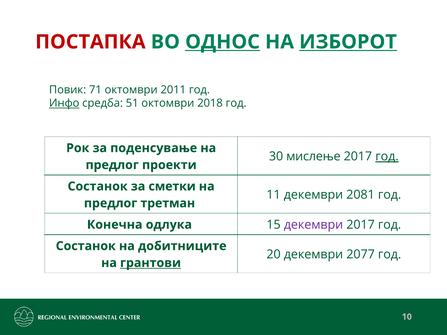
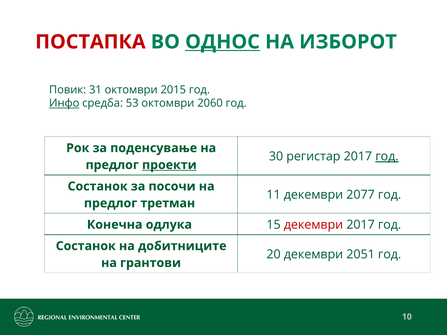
ИЗБОРОТ underline: present -> none
71: 71 -> 31
2011: 2011 -> 2015
51: 51 -> 53
2018: 2018 -> 2060
мислење: мислење -> регистар
проекти underline: none -> present
сметки: сметки -> посочи
2081: 2081 -> 2077
декември at (313, 225) colour: purple -> red
2077: 2077 -> 2051
грантови underline: present -> none
